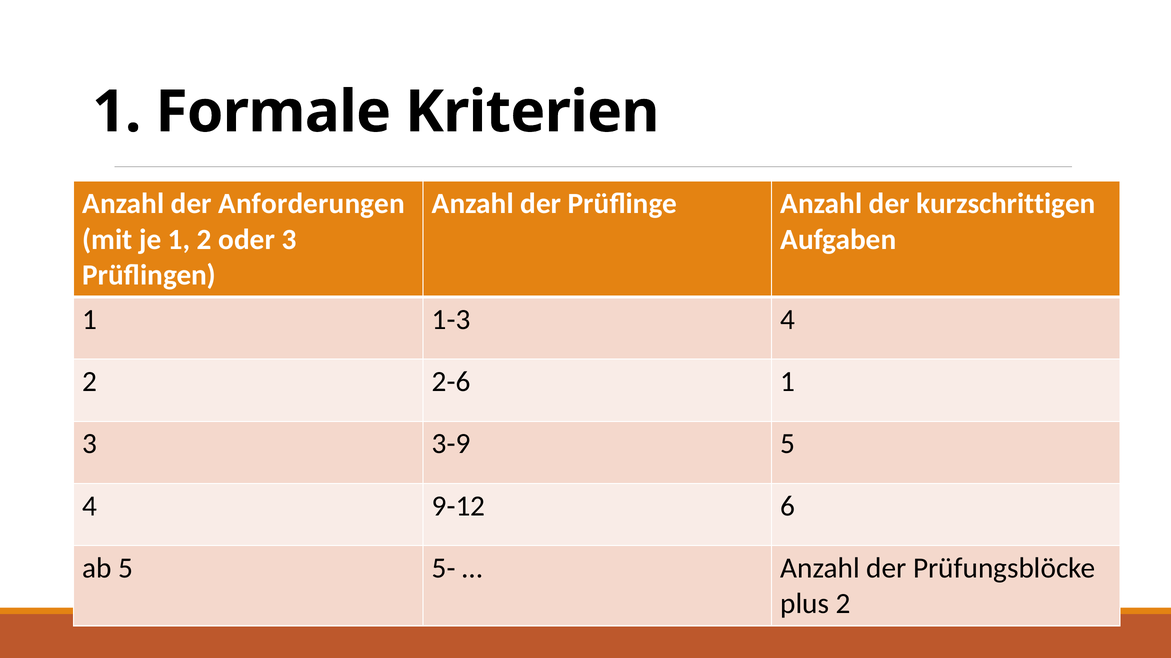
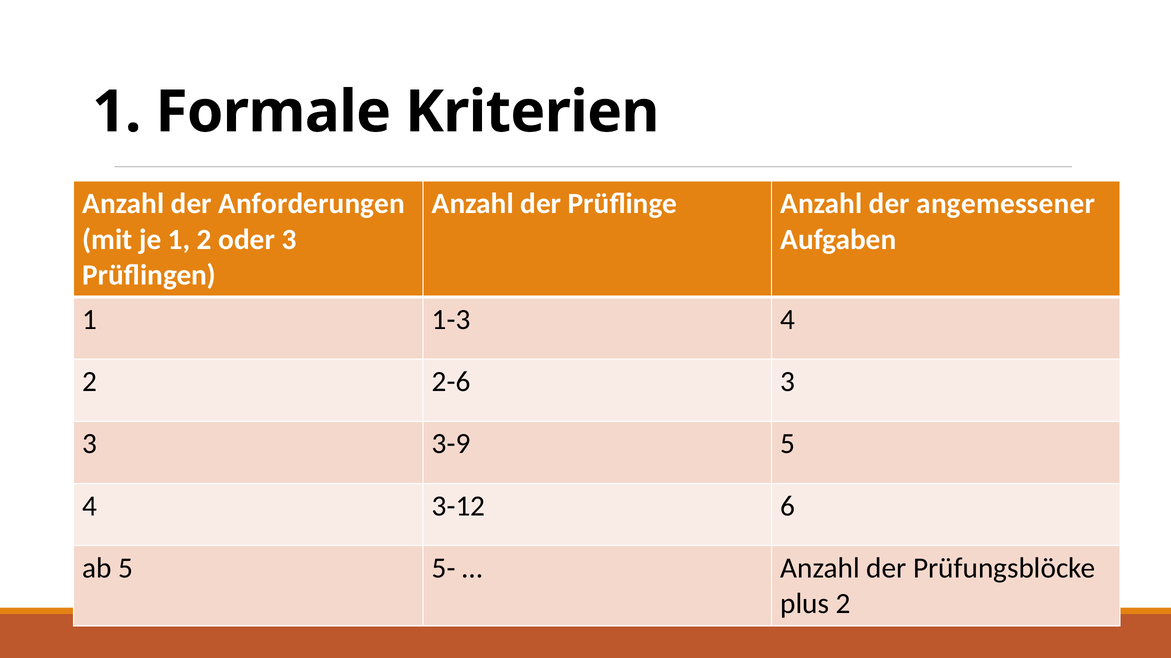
kurzschrittigen: kurzschrittigen -> angemessener
2-6 1: 1 -> 3
9-12: 9-12 -> 3-12
